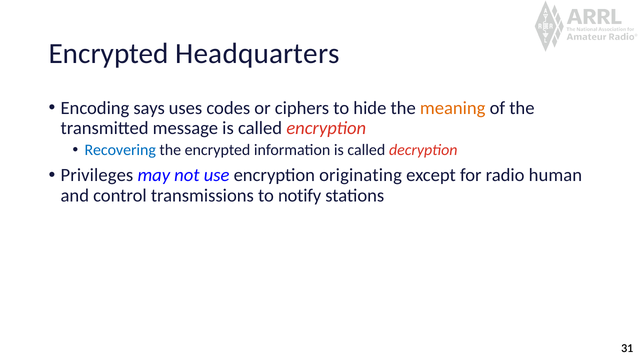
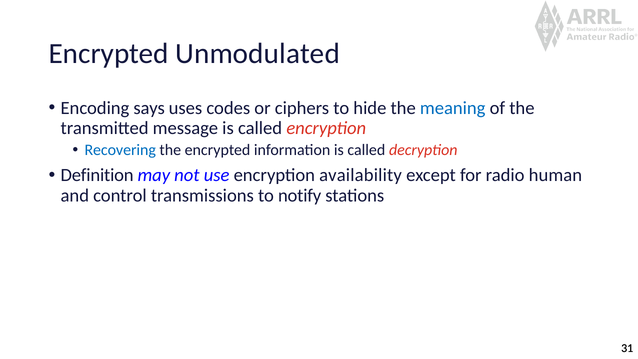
Headquarters: Headquarters -> Unmodulated
meaning colour: orange -> blue
Privileges: Privileges -> Definition
originating: originating -> availability
